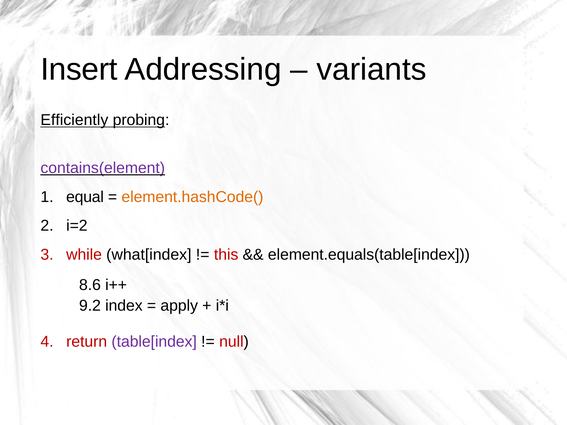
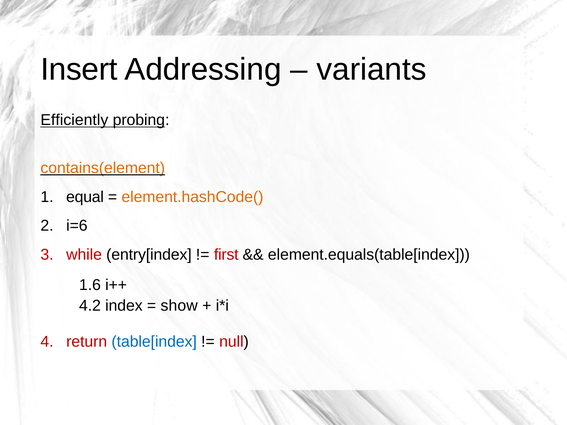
contains(element colour: purple -> orange
i=2: i=2 -> i=6
what[index: what[index -> entry[index
this: this -> first
8.6: 8.6 -> 1.6
9.2: 9.2 -> 4.2
apply: apply -> show
table[index colour: purple -> blue
